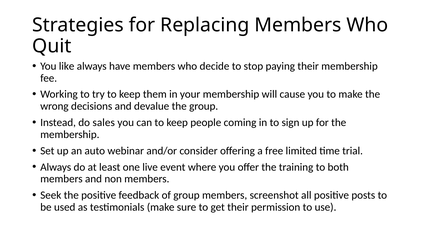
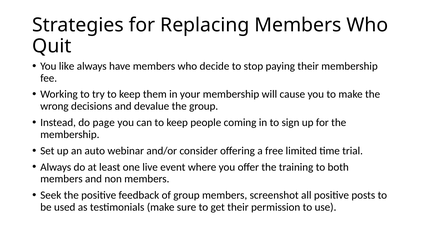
sales: sales -> page
